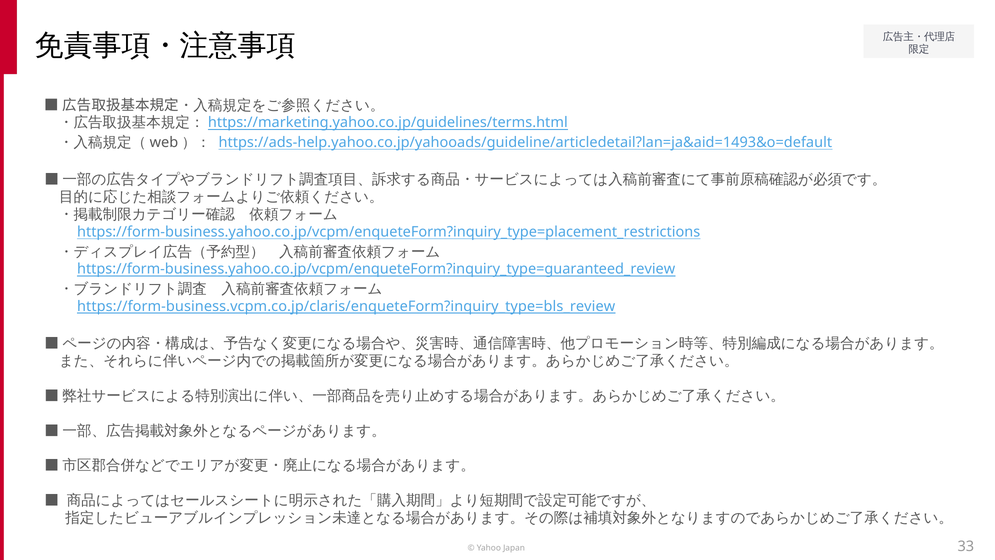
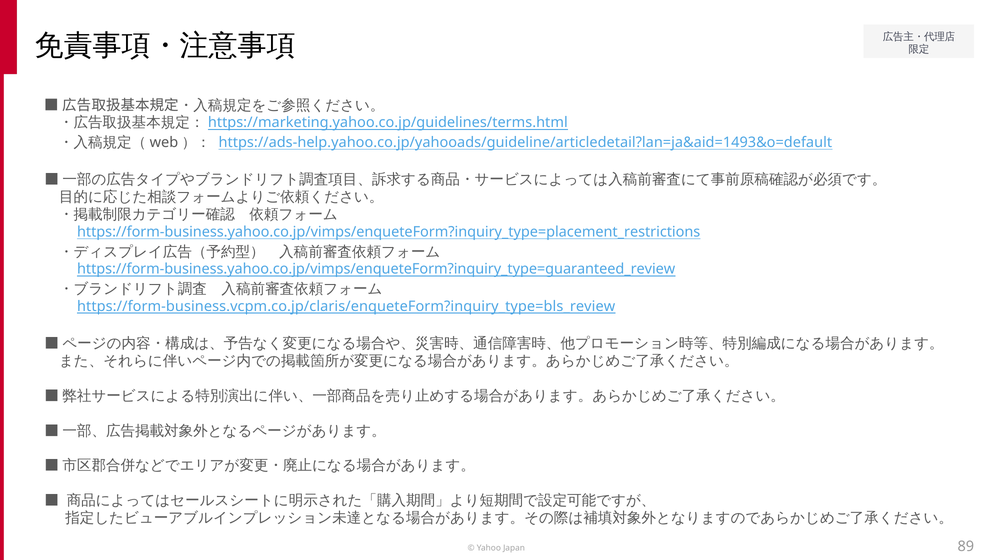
https://form-business.yahoo.co.jp/vcpm/enqueteForm?inquiry_type=placement_restrictions: https://form-business.yahoo.co.jp/vcpm/enqueteForm?inquiry_type=placement_restrictions -> https://form-business.yahoo.co.jp/vimps/enqueteForm?inquiry_type=placement_restrictions
https://form-business.yahoo.co.jp/vcpm/enqueteForm?inquiry_type=guaranteed_review: https://form-business.yahoo.co.jp/vcpm/enqueteForm?inquiry_type=guaranteed_review -> https://form-business.yahoo.co.jp/vimps/enqueteForm?inquiry_type=guaranteed_review
33: 33 -> 89
